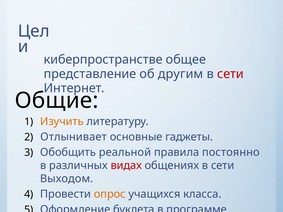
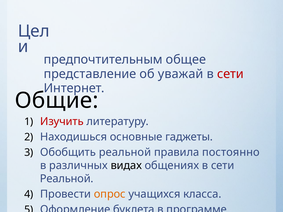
киберпространстве: киберпространстве -> предпочтительным
другим: другим -> уважай
Изучить colour: orange -> red
Отлынивает: Отлынивает -> Находишься
видах colour: red -> black
Выходом at (67, 179): Выходом -> Реальной
